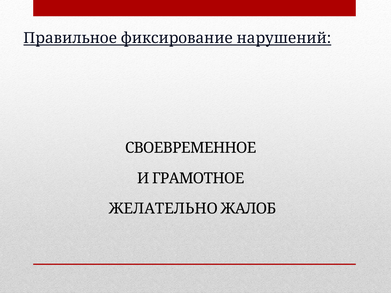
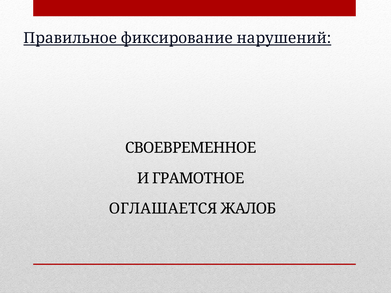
ЖЕЛАТЕЛЬНО: ЖЕЛАТЕЛЬНО -> ОГЛАШАЕТСЯ
